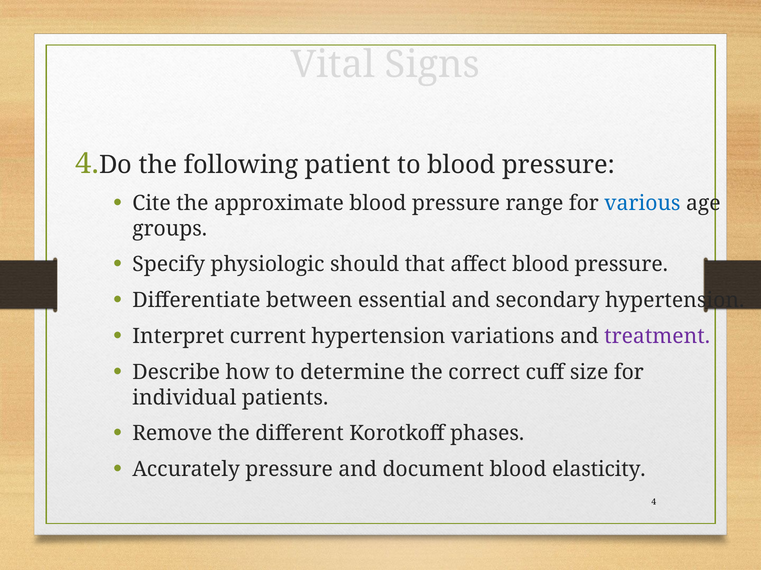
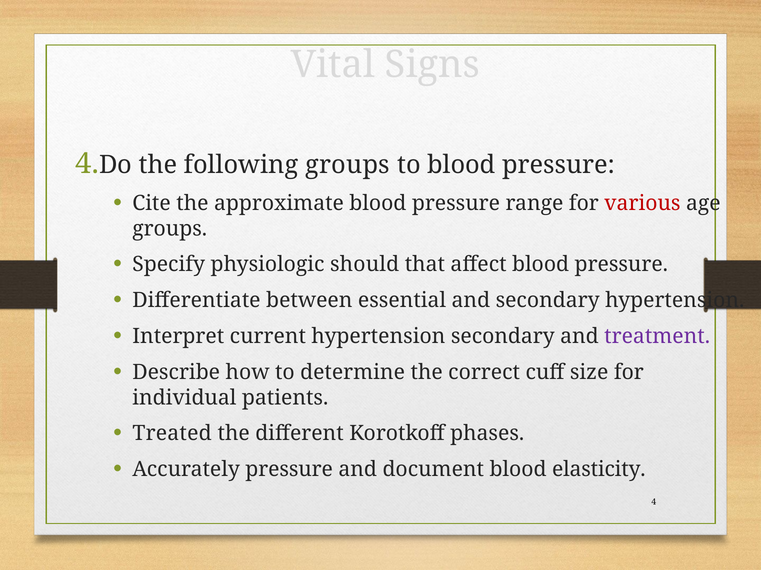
following patient: patient -> groups
various colour: blue -> red
hypertension variations: variations -> secondary
Remove: Remove -> Treated
